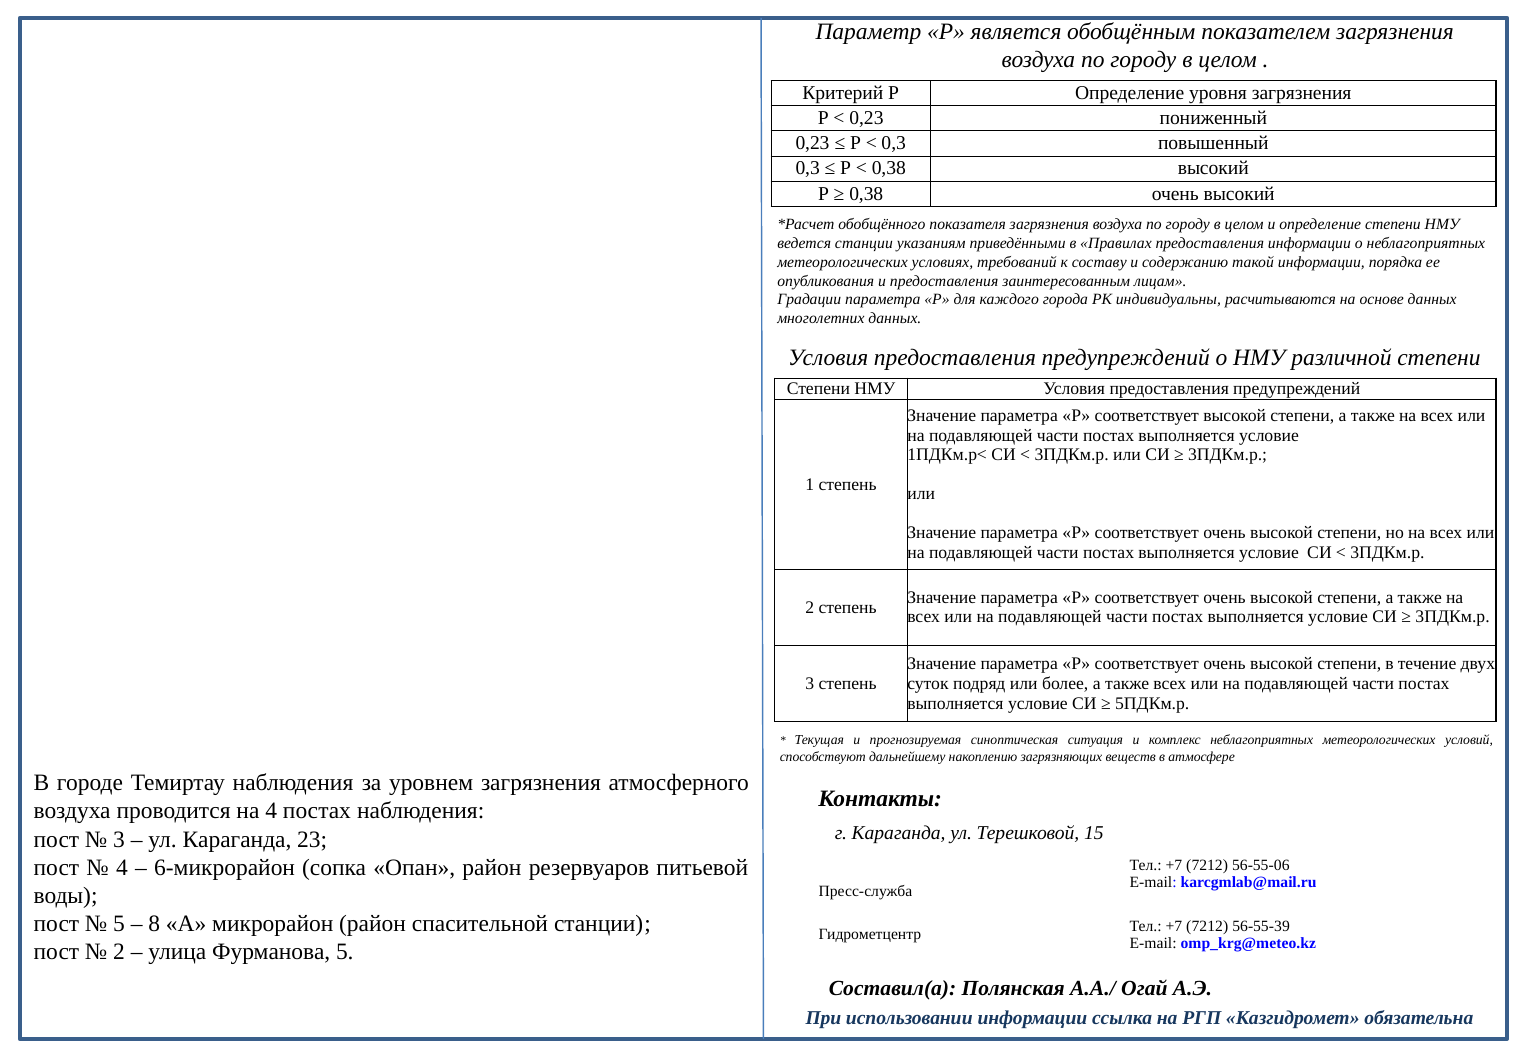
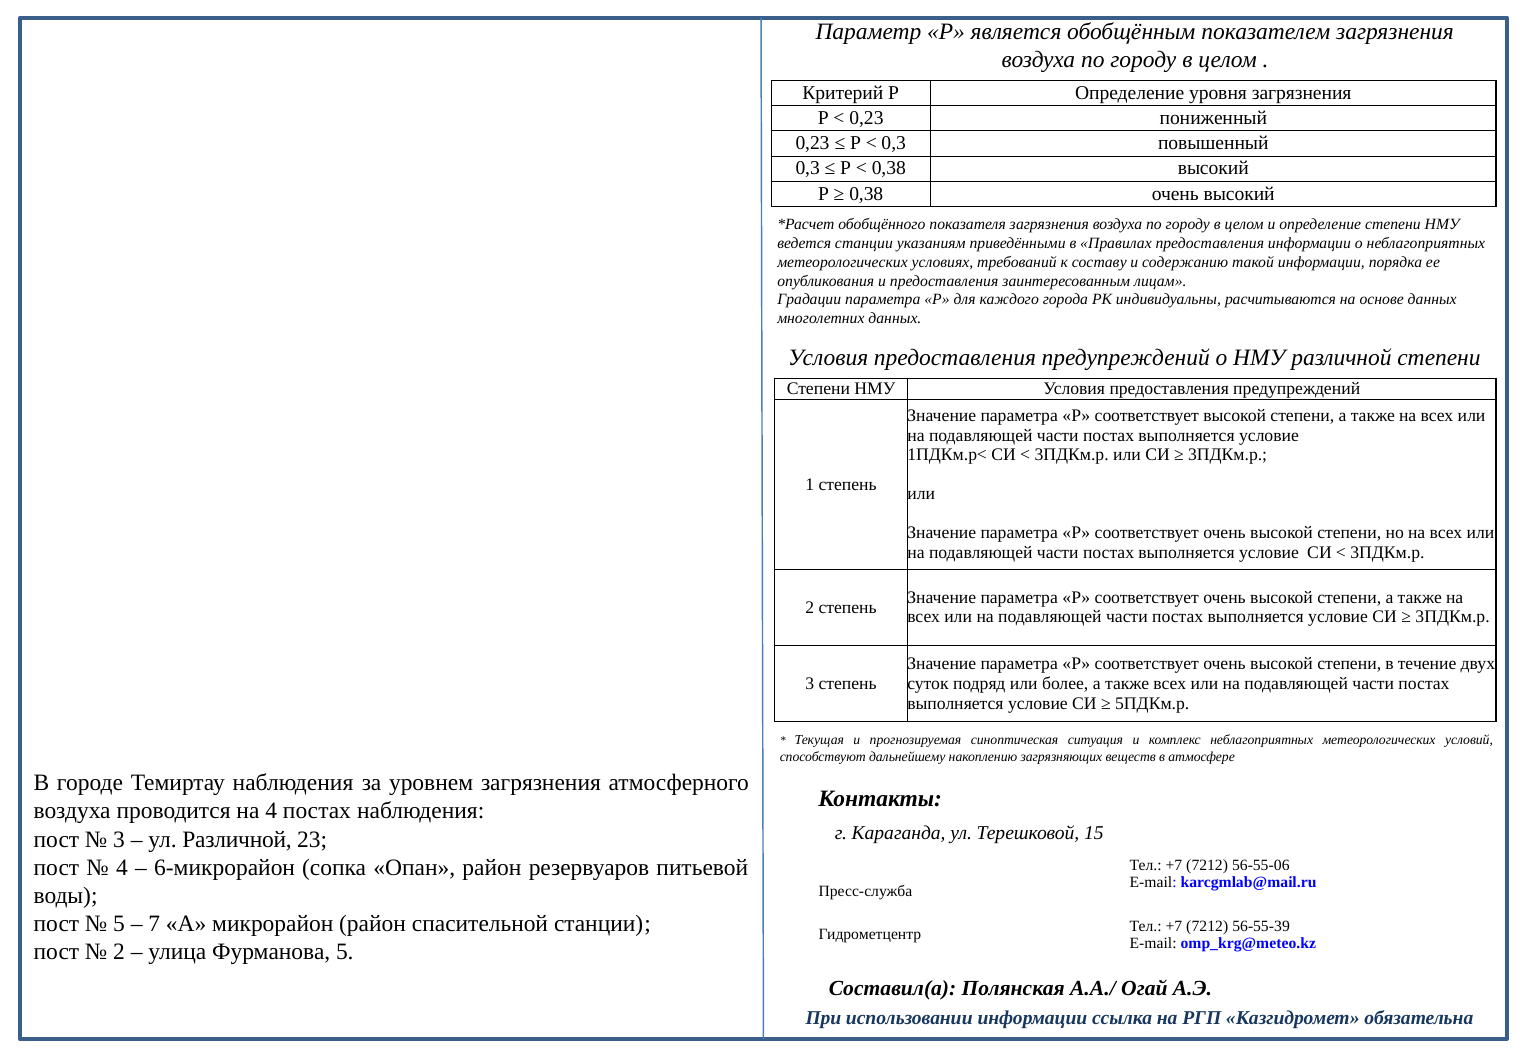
ул Караганда: Караганда -> Различной
8: 8 -> 7
